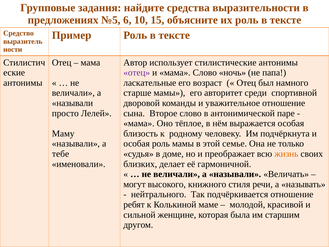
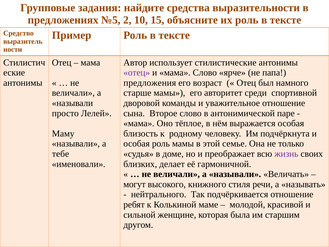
6: 6 -> 2
ночь: ночь -> ярче
ласкательные: ласкательные -> предложения
жизнь colour: orange -> purple
